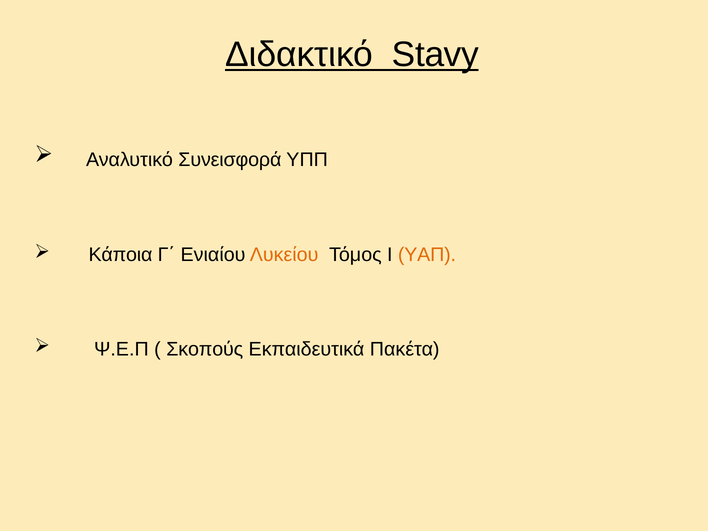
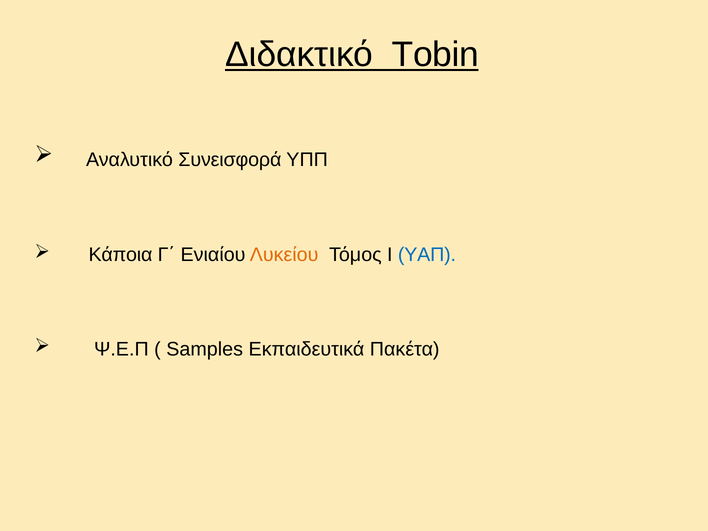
Stavy: Stavy -> Tobin
ΥΑΠ colour: orange -> blue
Σκοπούς: Σκοπούς -> Samples
